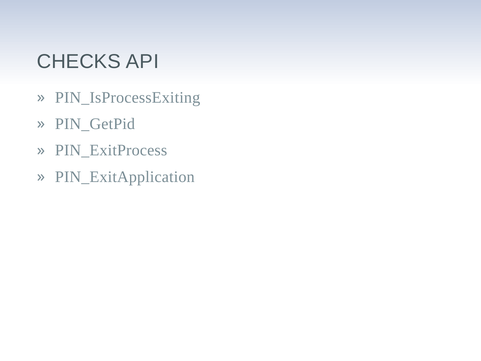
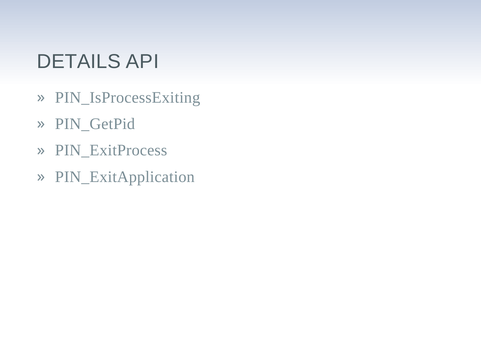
CHECKS: CHECKS -> DETAILS
